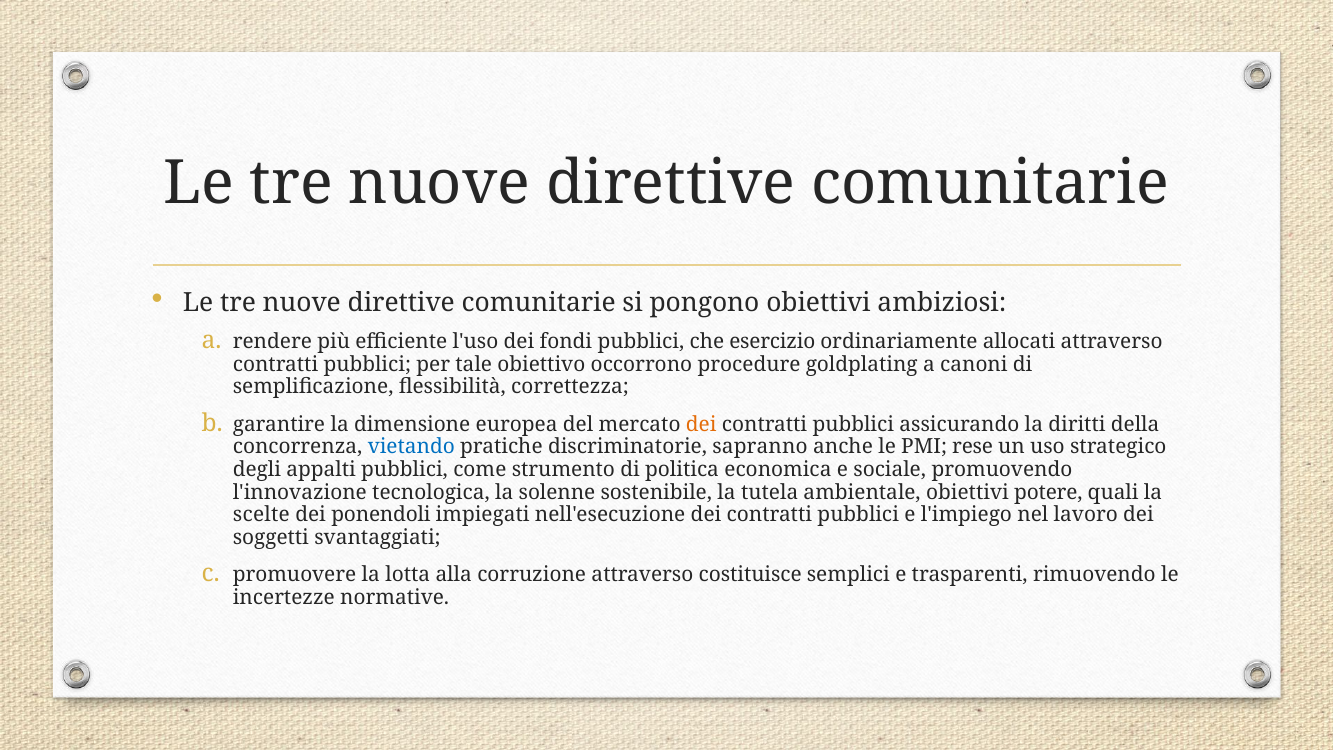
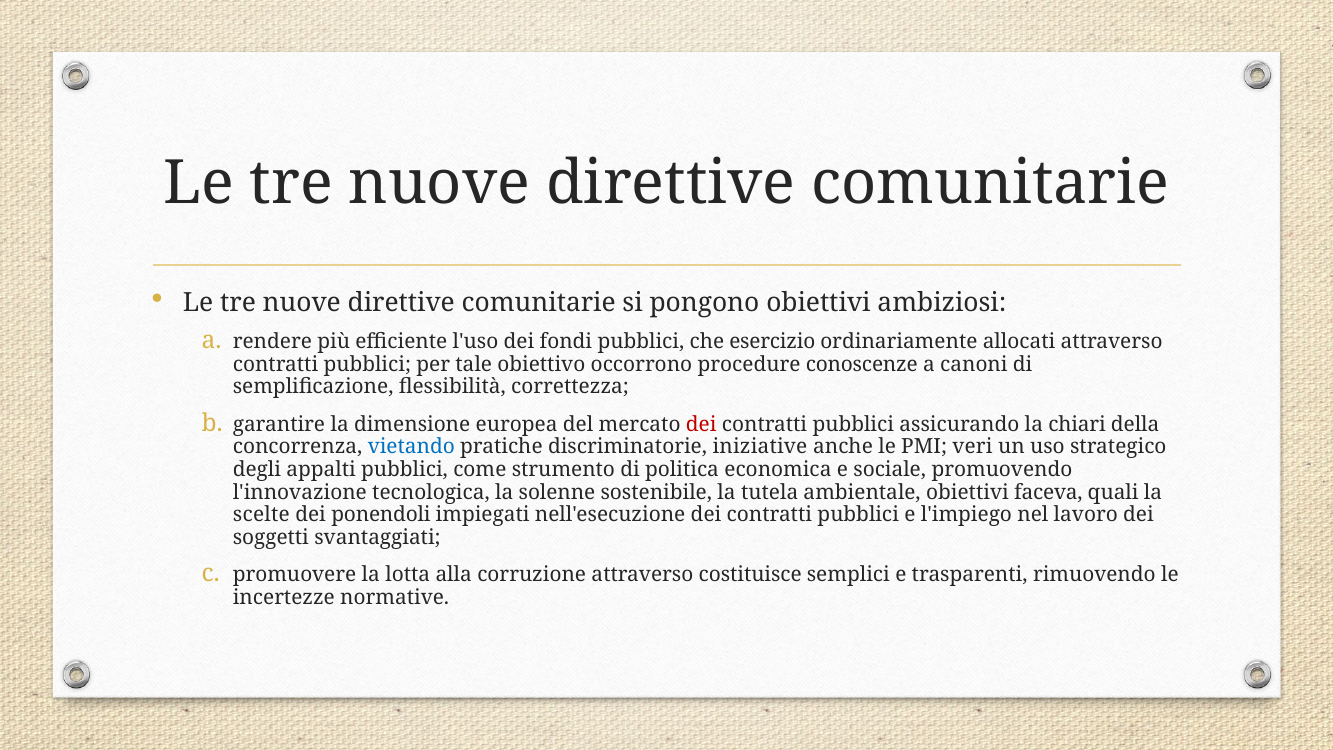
goldplating: goldplating -> conoscenze
dei at (701, 424) colour: orange -> red
diritti: diritti -> chiari
sapranno: sapranno -> iniziative
rese: rese -> veri
potere: potere -> faceva
